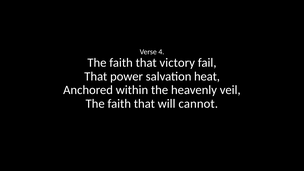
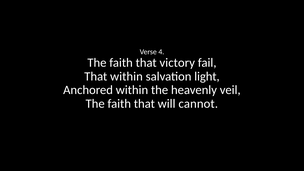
That power: power -> within
heat: heat -> light
